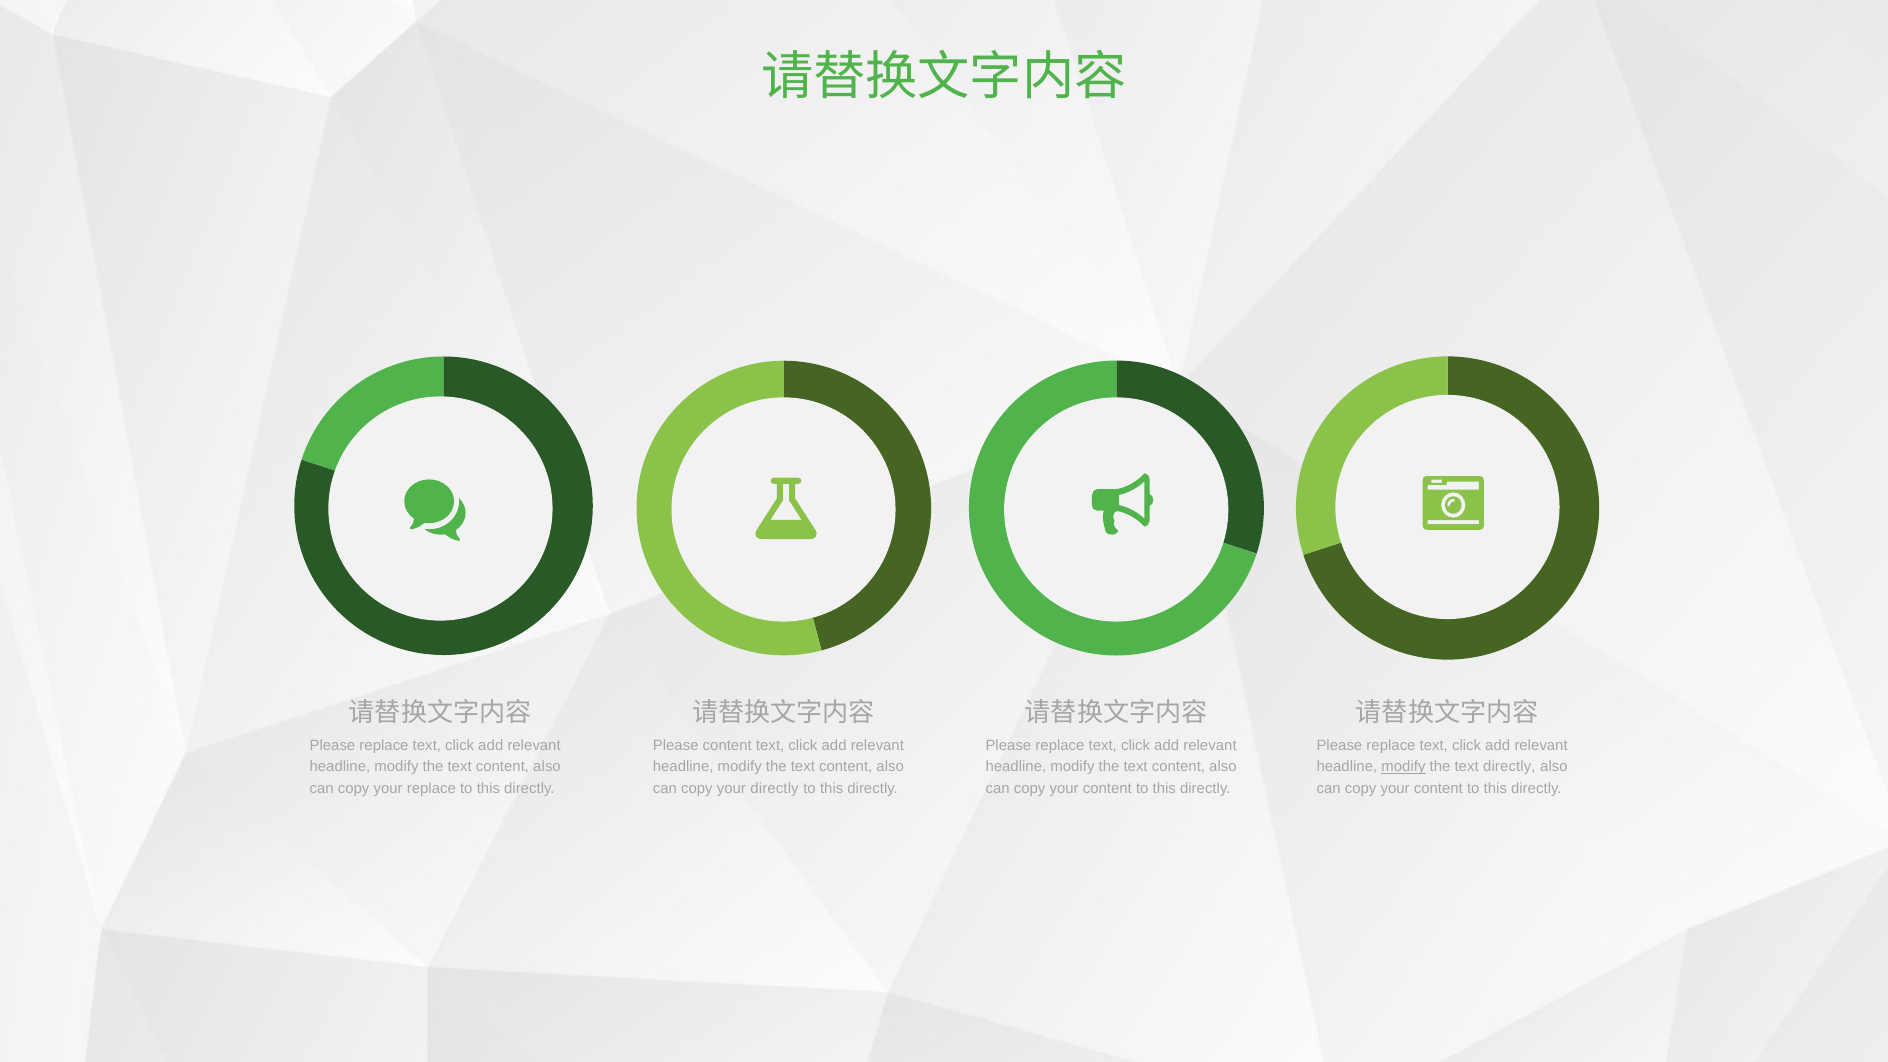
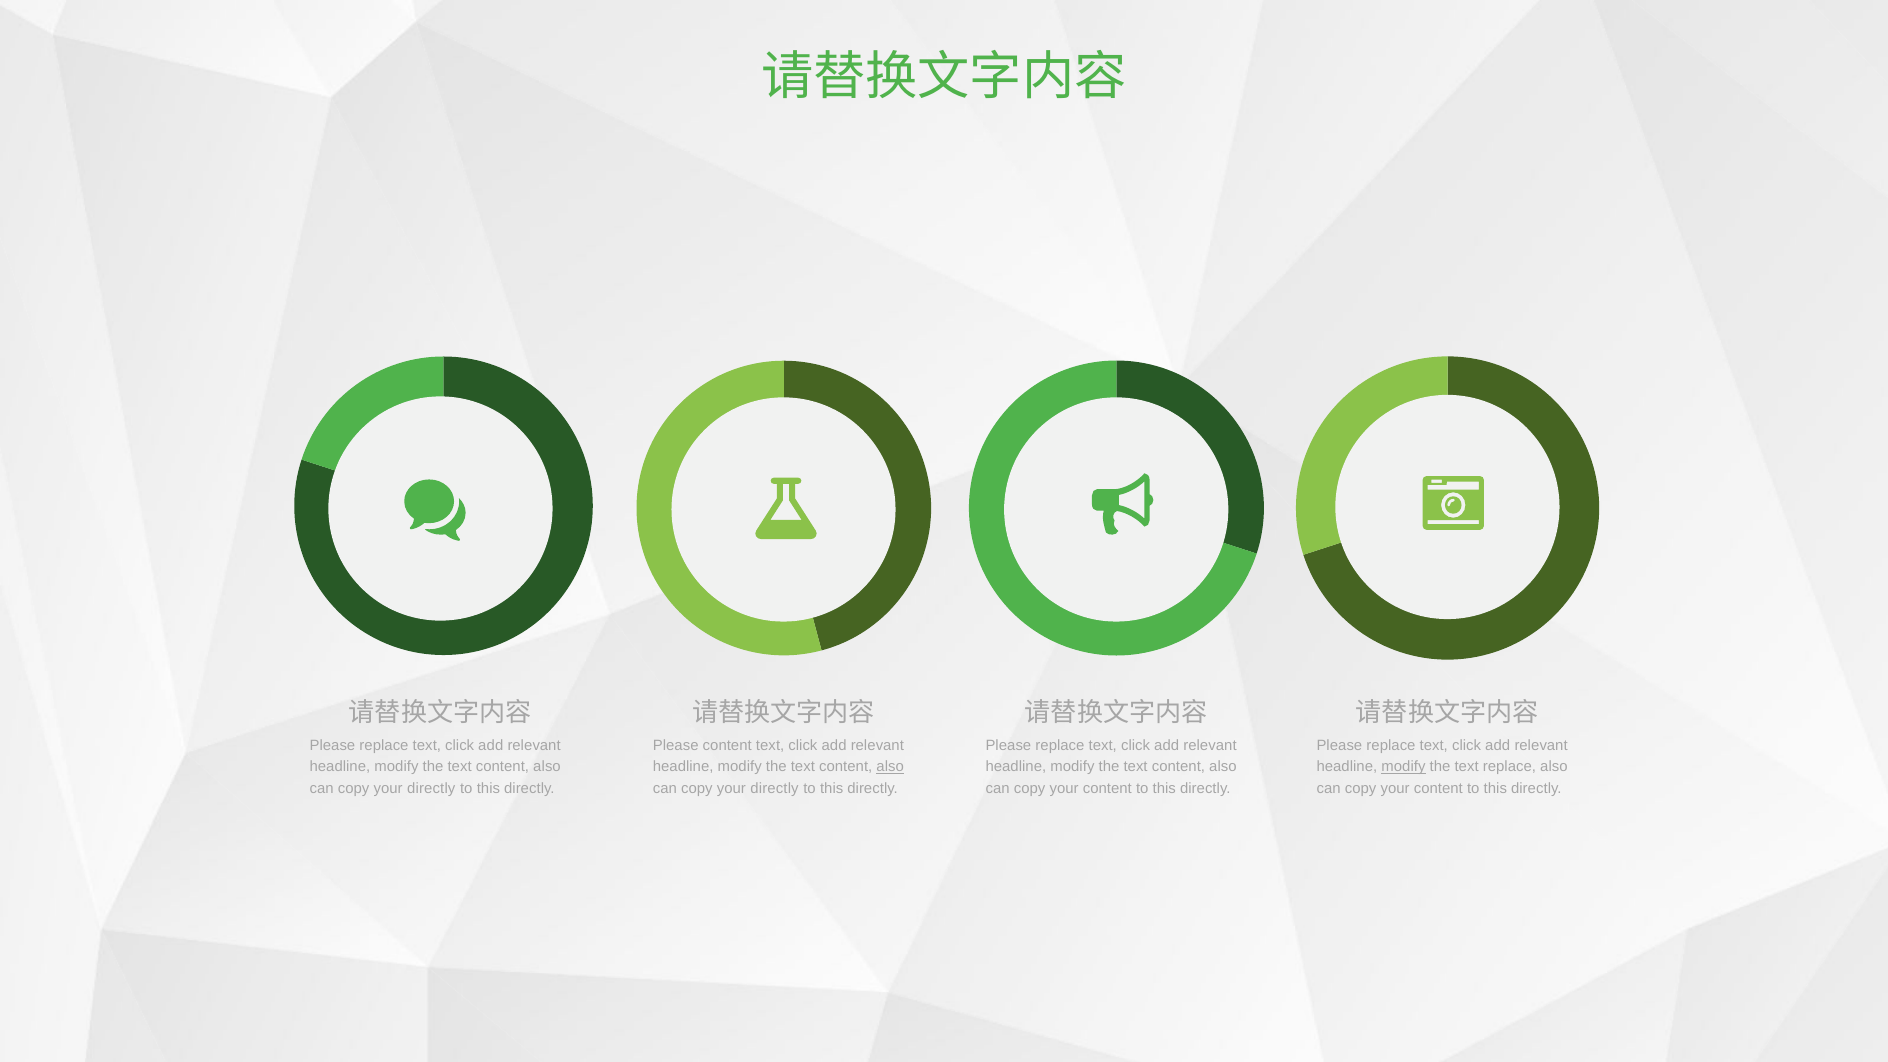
also at (890, 767) underline: none -> present
text directly: directly -> replace
replace at (431, 788): replace -> directly
